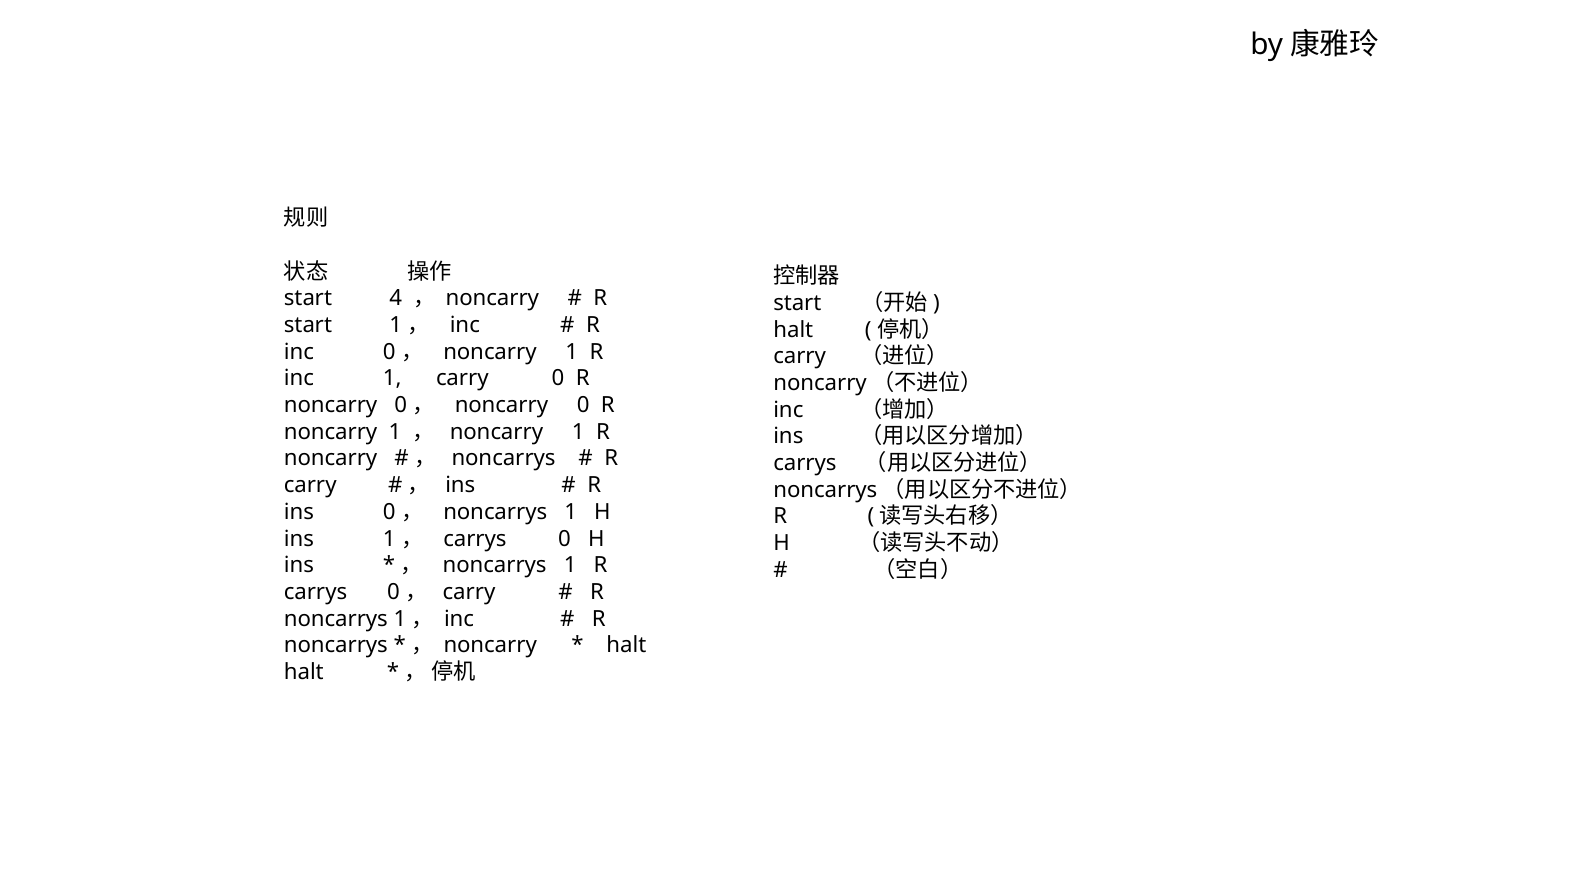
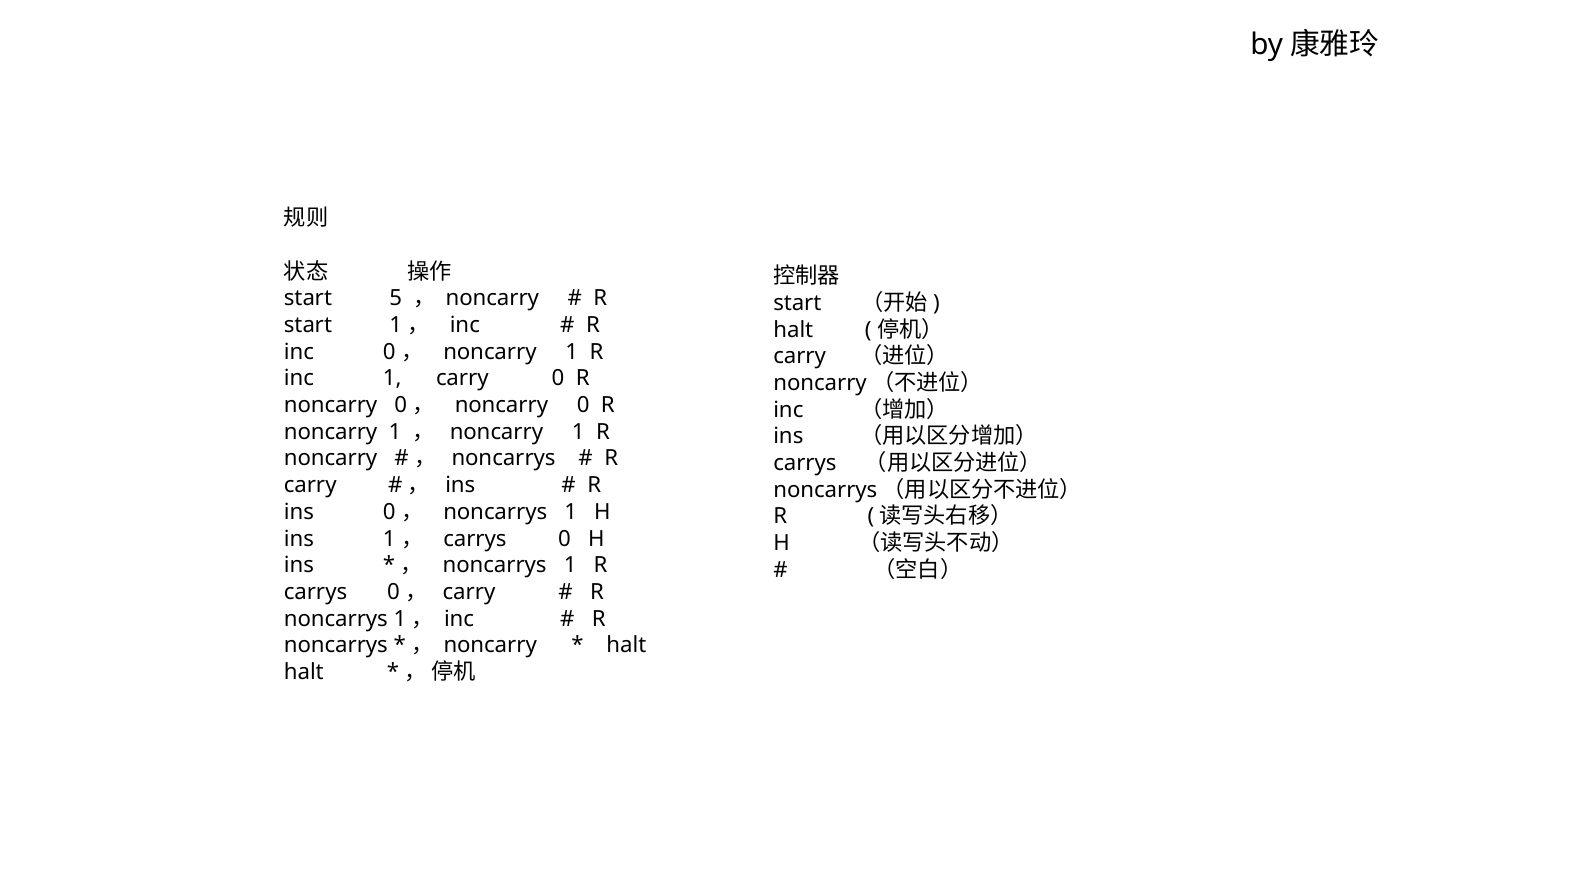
4: 4 -> 5
